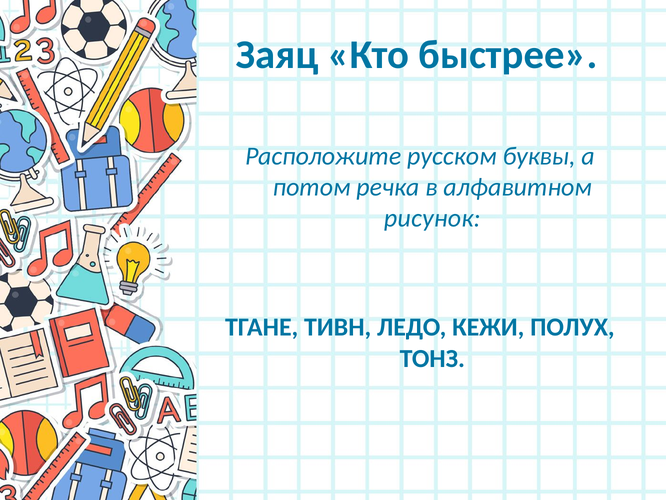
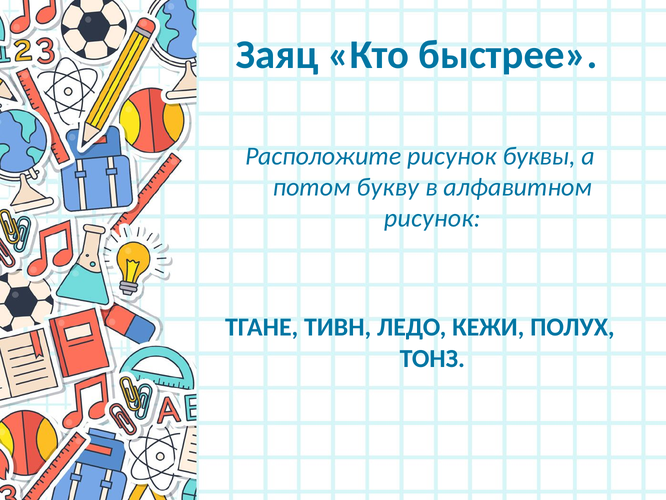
Расположите русском: русском -> рисунок
речка: речка -> букву
